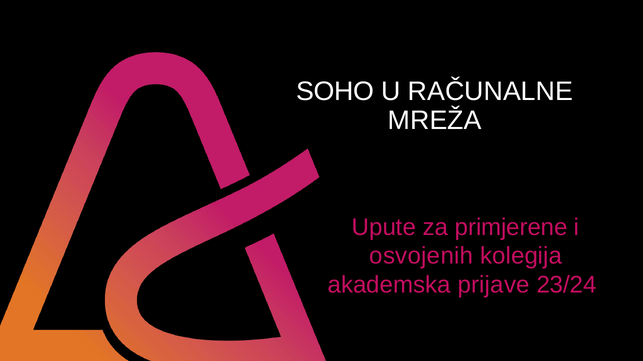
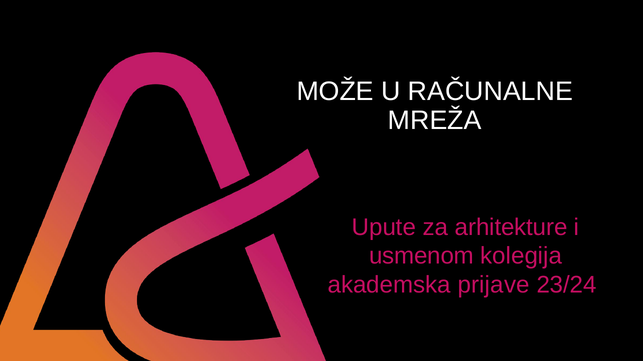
SOHO: SOHO -> MOŽE
primjerene: primjerene -> arhitekture
osvojenih: osvojenih -> usmenom
